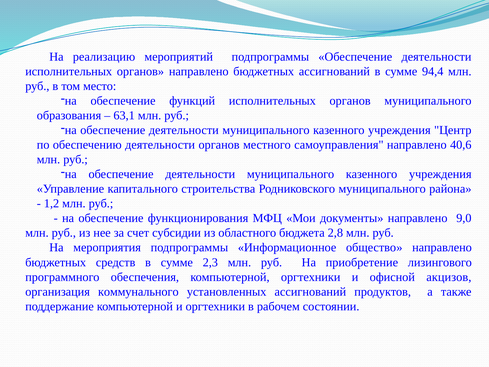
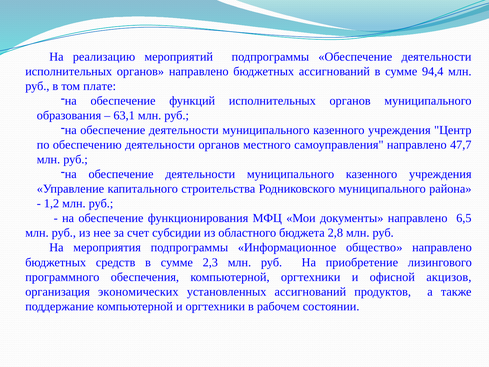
место: место -> плате
40,6: 40,6 -> 47,7
9,0: 9,0 -> 6,5
коммунального: коммунального -> экономических
